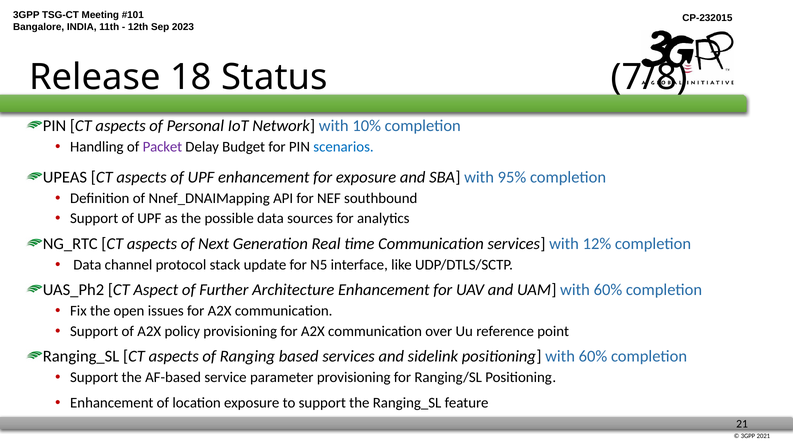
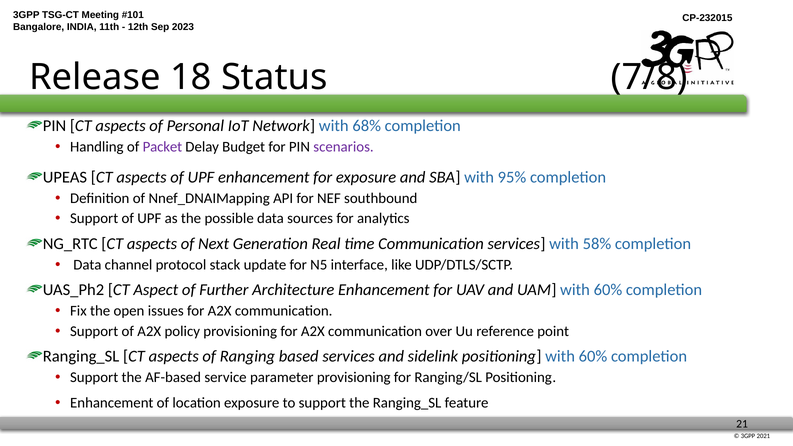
10%: 10% -> 68%
scenarios colour: blue -> purple
12%: 12% -> 58%
